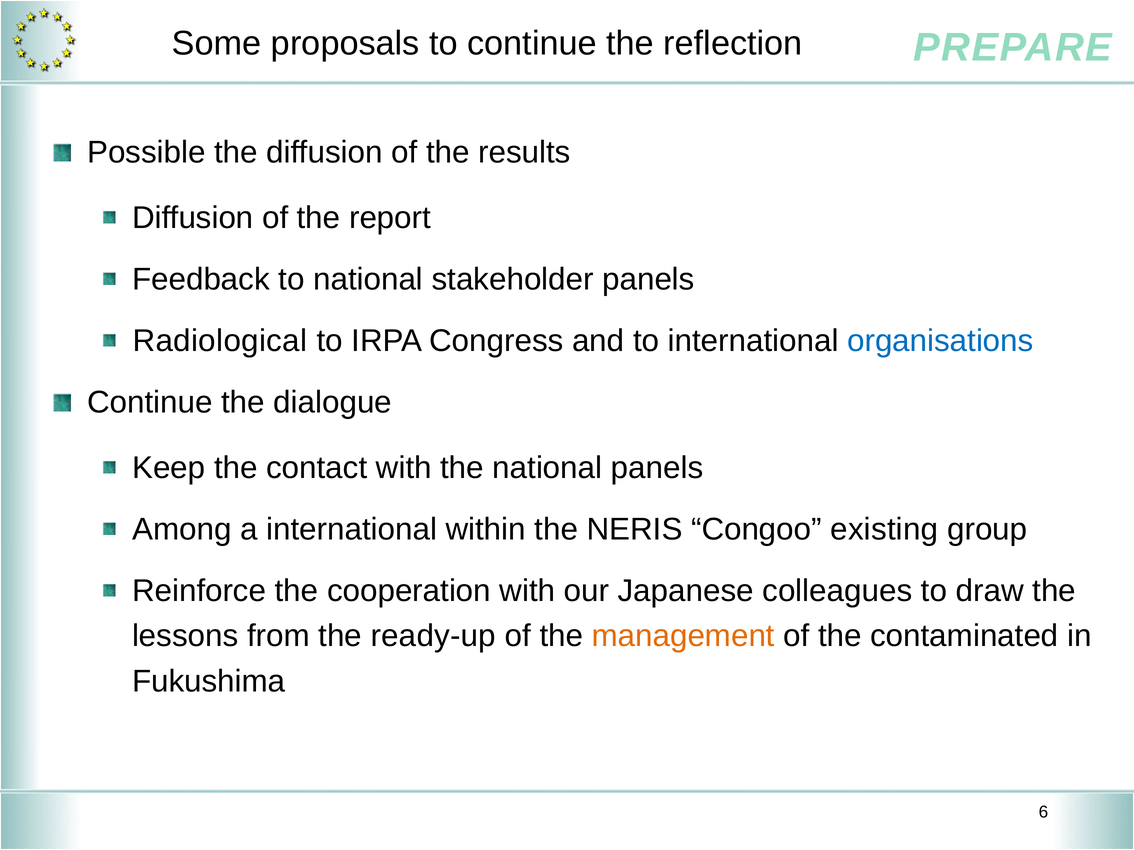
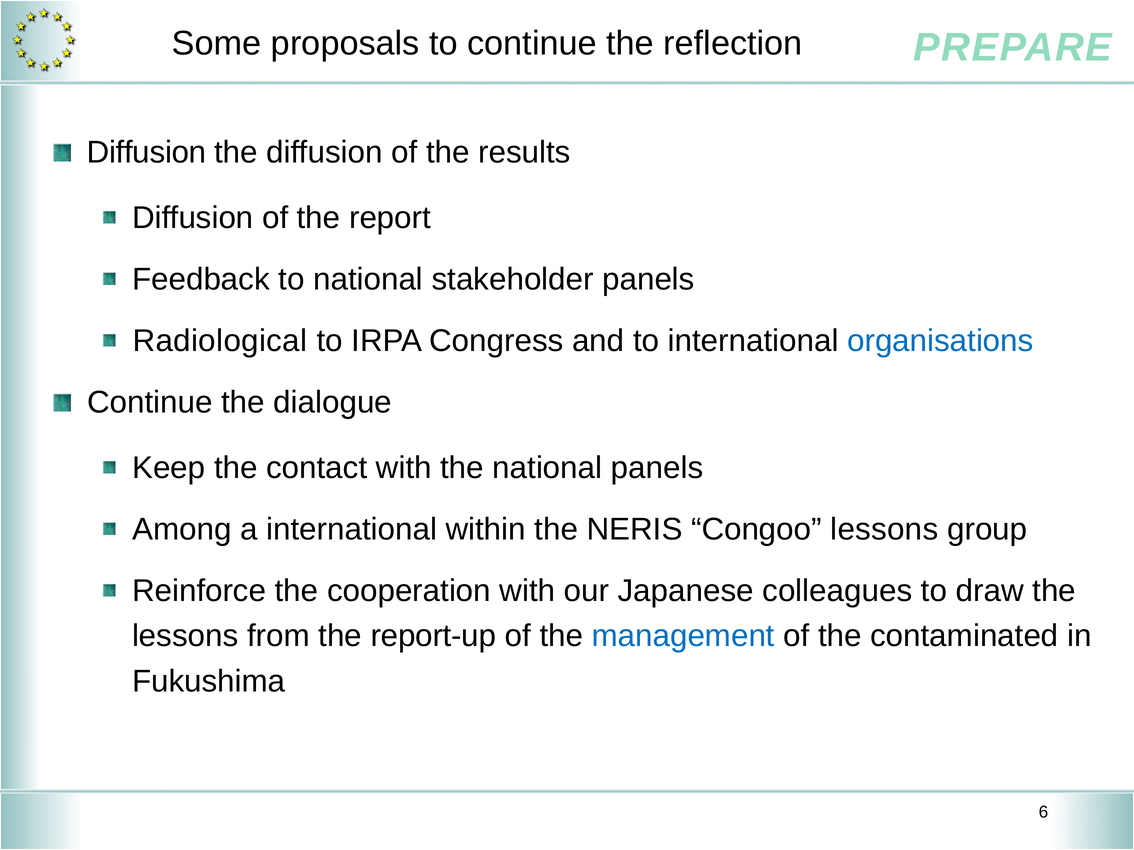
Possible at (146, 152): Possible -> Diffusion
Congoo existing: existing -> lessons
ready-up: ready-up -> report-up
management colour: orange -> blue
